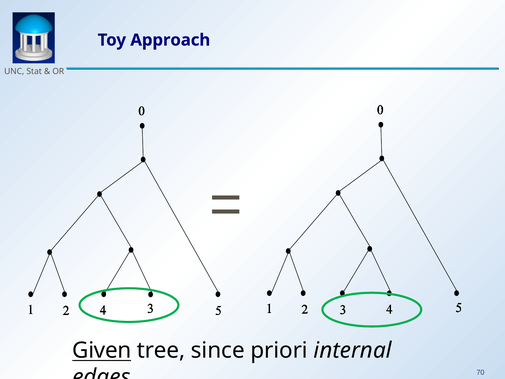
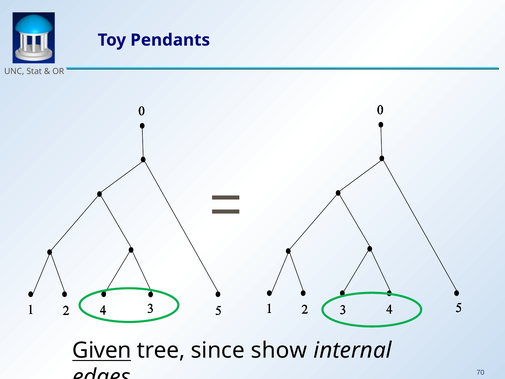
Approach: Approach -> Pendants
priori: priori -> show
